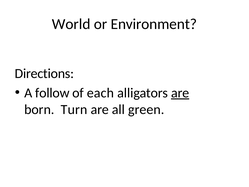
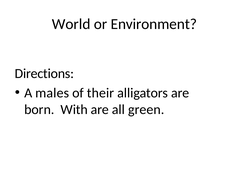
follow: follow -> males
each: each -> their
are at (180, 93) underline: present -> none
Turn: Turn -> With
